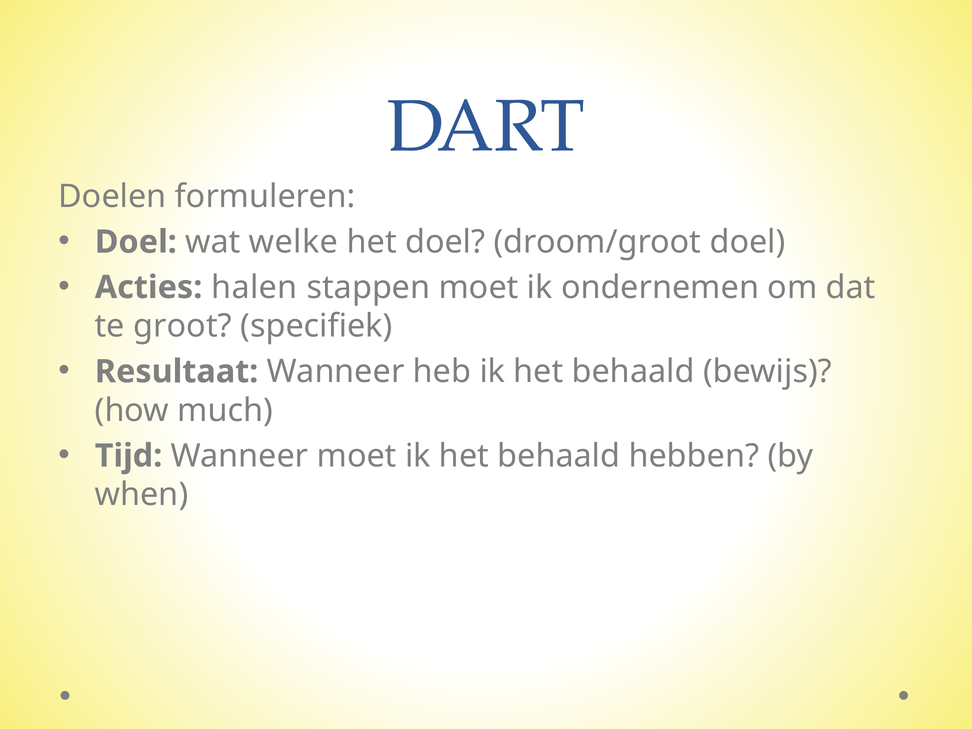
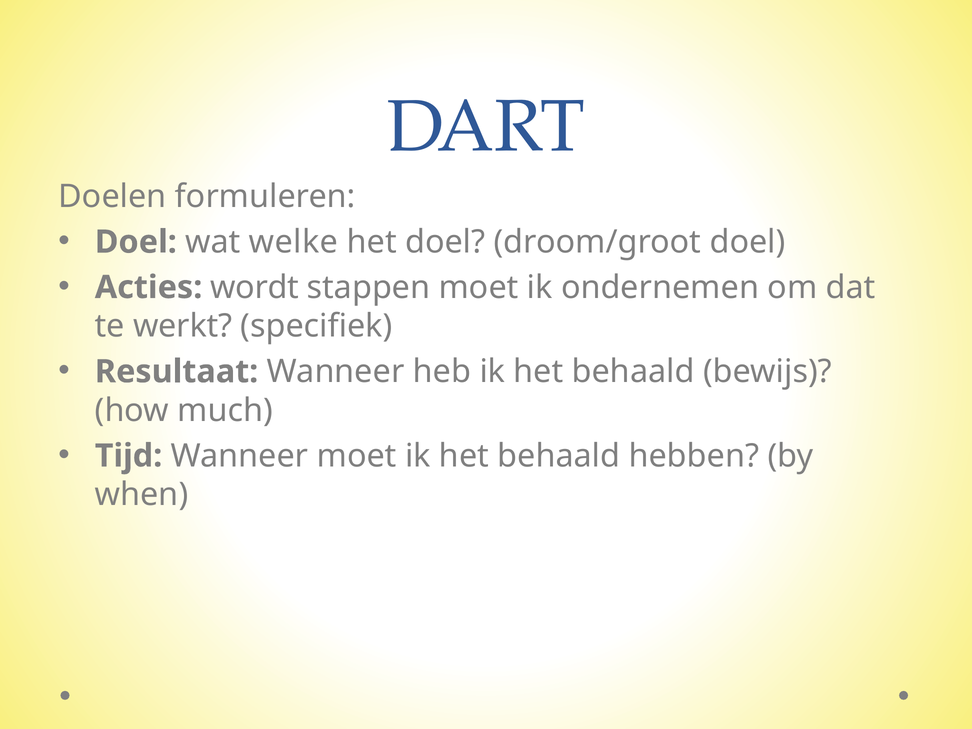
halen: halen -> wordt
groot: groot -> werkt
